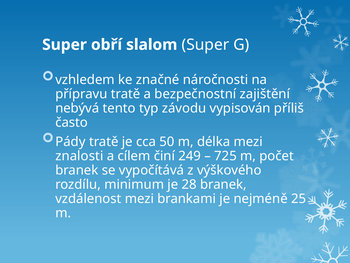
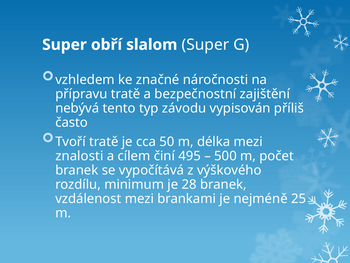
Pády: Pády -> Tvoří
249: 249 -> 495
725: 725 -> 500
